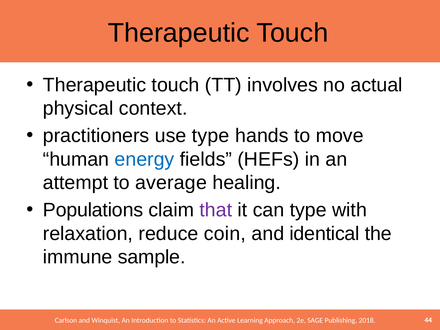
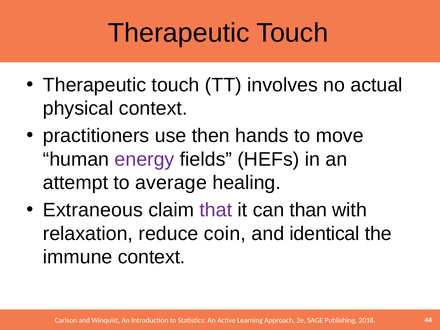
use type: type -> then
energy colour: blue -> purple
Populations: Populations -> Extraneous
can type: type -> than
immune sample: sample -> context
